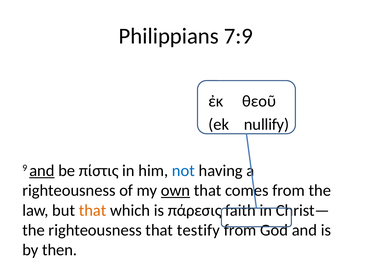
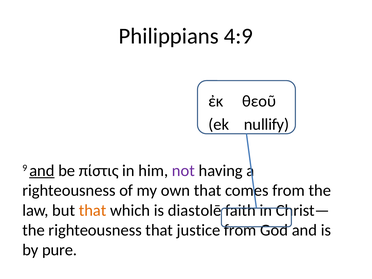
7:9: 7:9 -> 4:9
not colour: blue -> purple
own underline: present -> none
πάρεσις: πάρεσις -> diastolē
testify: testify -> justice
then: then -> pure
